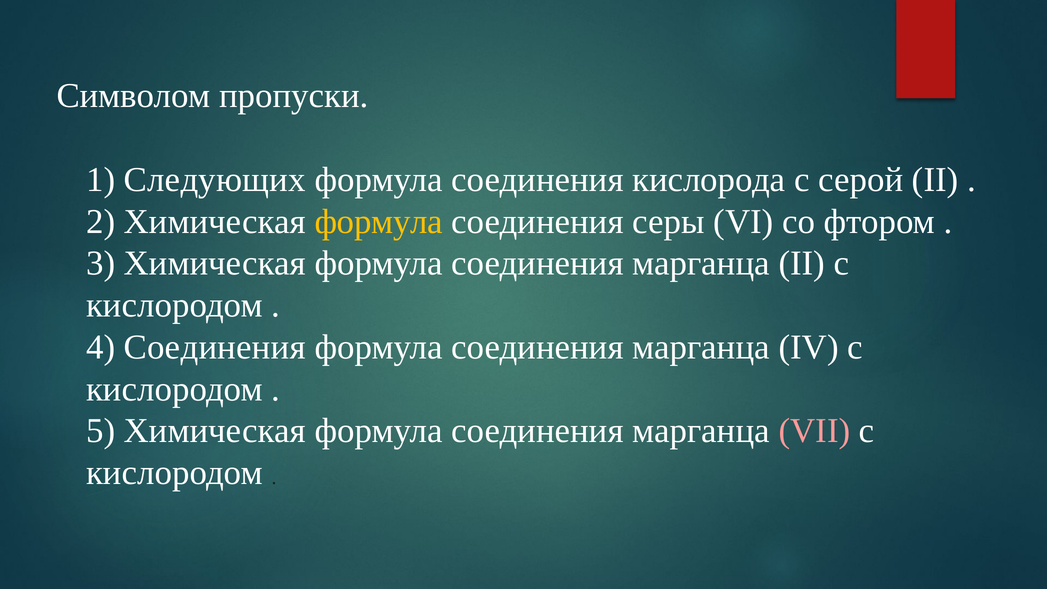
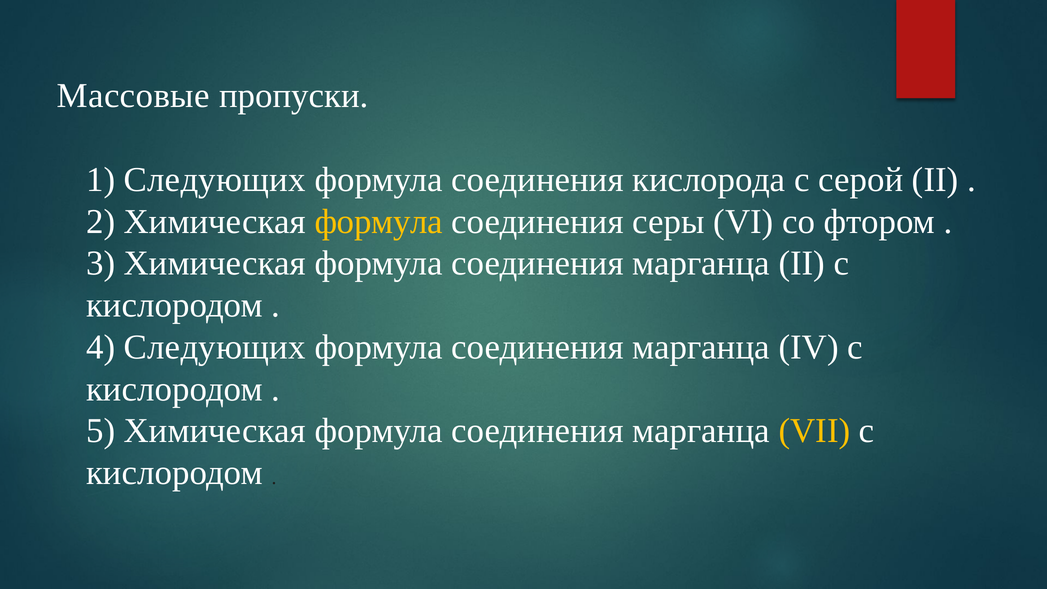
Символом: Символом -> Массовые
4 Соединения: Соединения -> Следующих
VII colour: pink -> yellow
